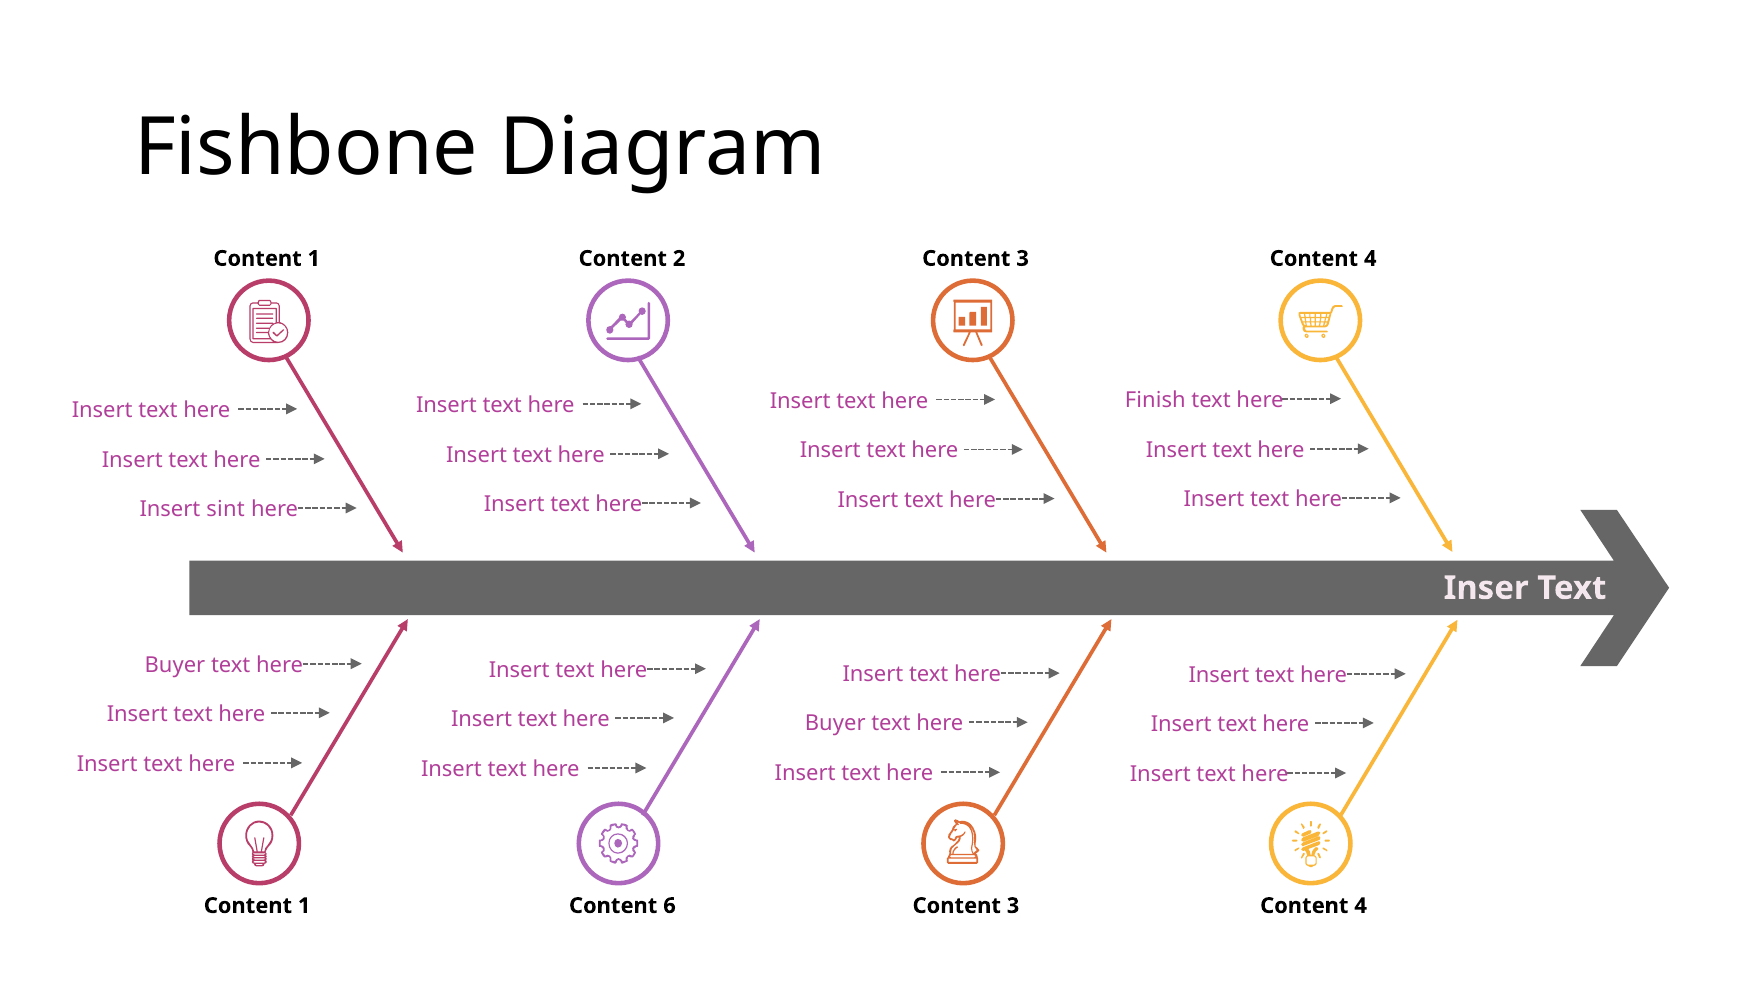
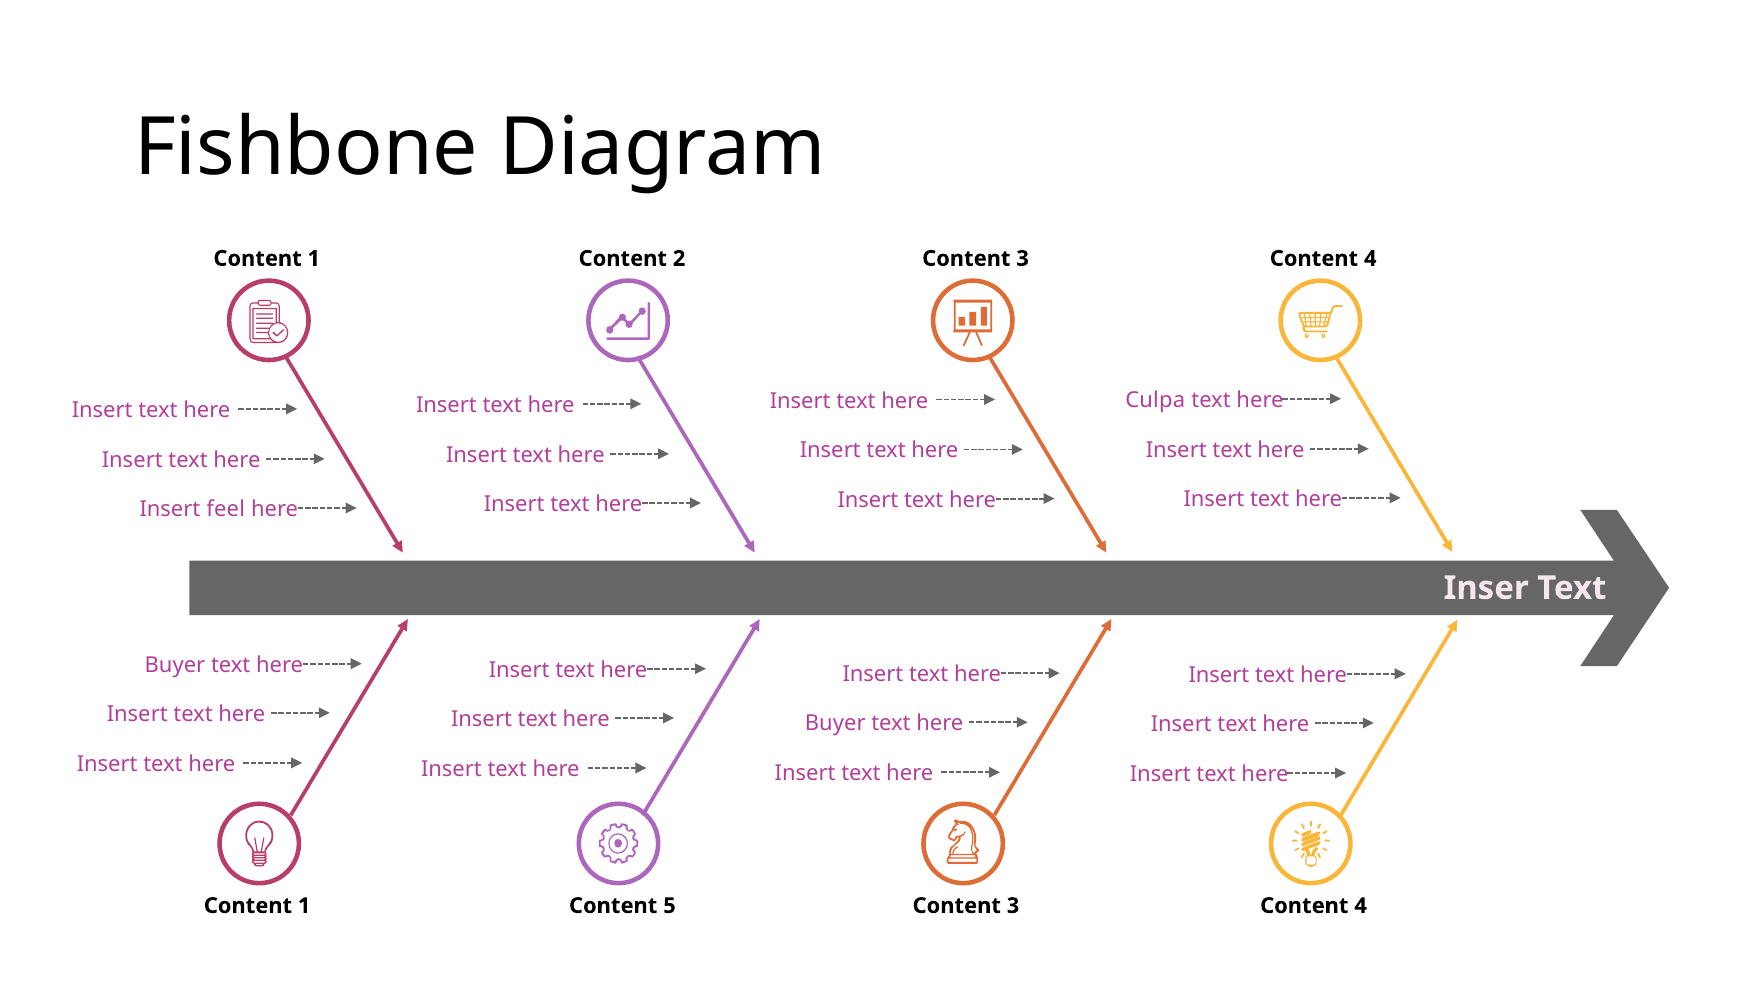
Finish: Finish -> Culpa
sint: sint -> feel
6: 6 -> 5
